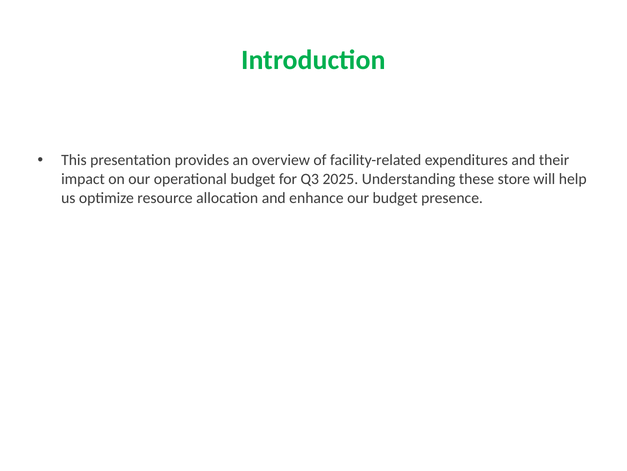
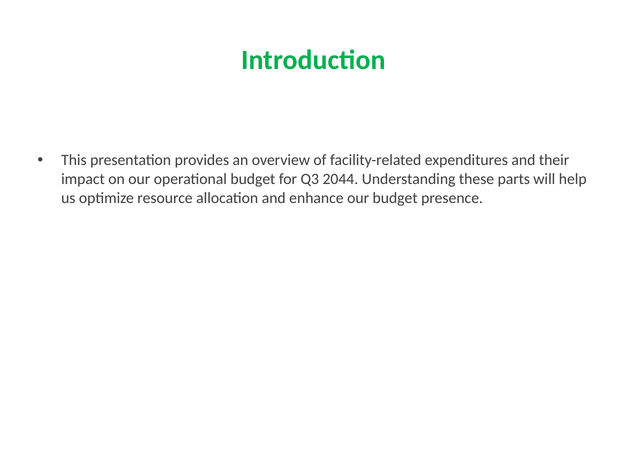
2025: 2025 -> 2044
store: store -> parts
